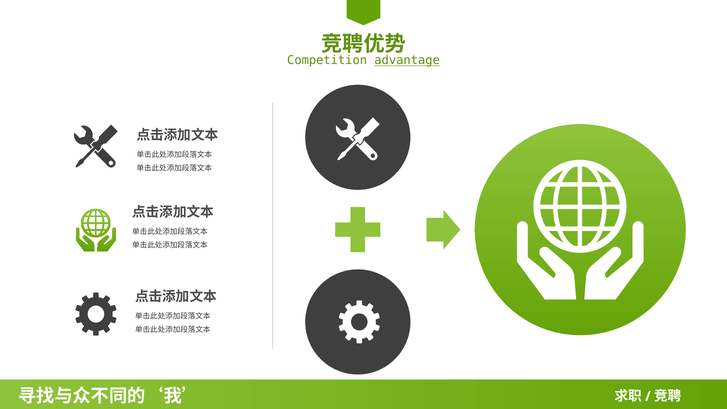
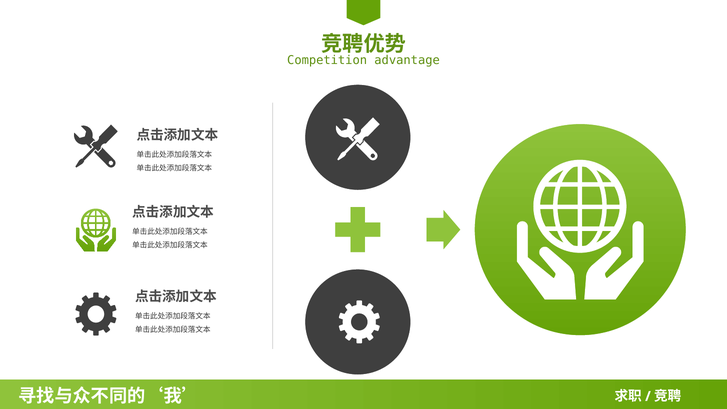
advantage underline: present -> none
